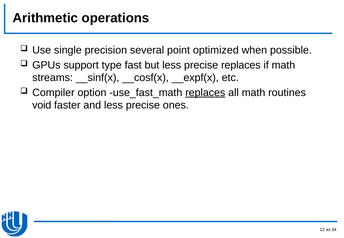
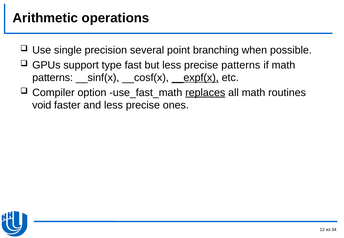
optimized: optimized -> branching
precise replaces: replaces -> patterns
streams at (53, 78): streams -> patterns
__expf(x underline: none -> present
